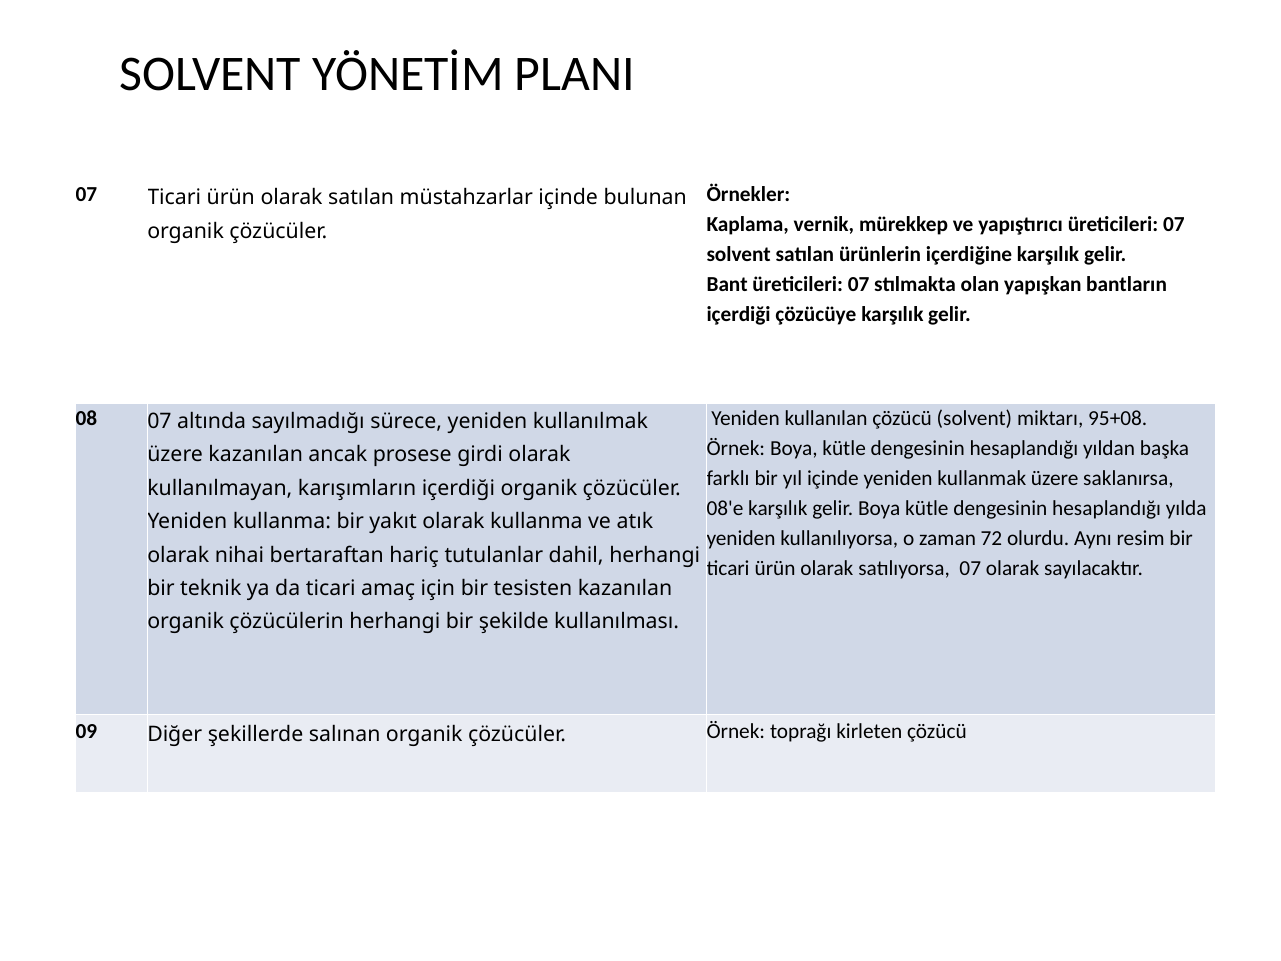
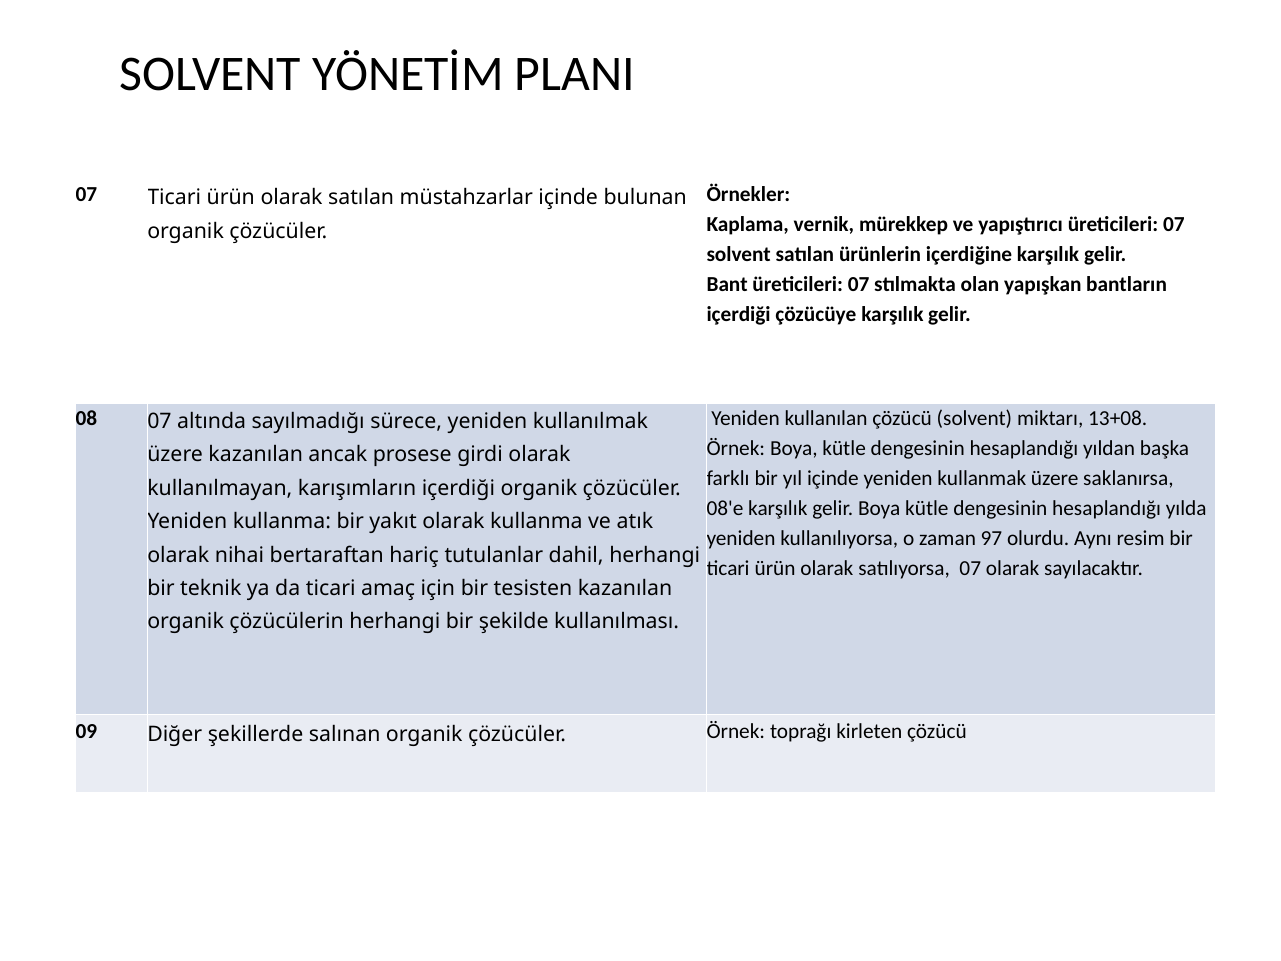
95+08: 95+08 -> 13+08
72: 72 -> 97
